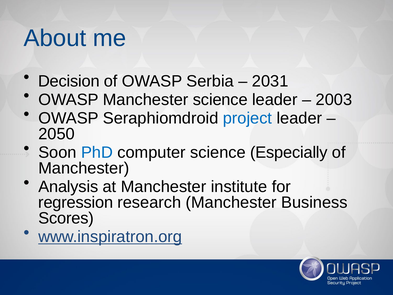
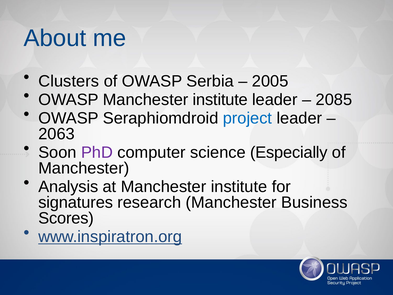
Decision: Decision -> Clusters
2031: 2031 -> 2005
OWASP Manchester science: science -> institute
2003: 2003 -> 2085
2050: 2050 -> 2063
PhD colour: blue -> purple
regression: regression -> signatures
